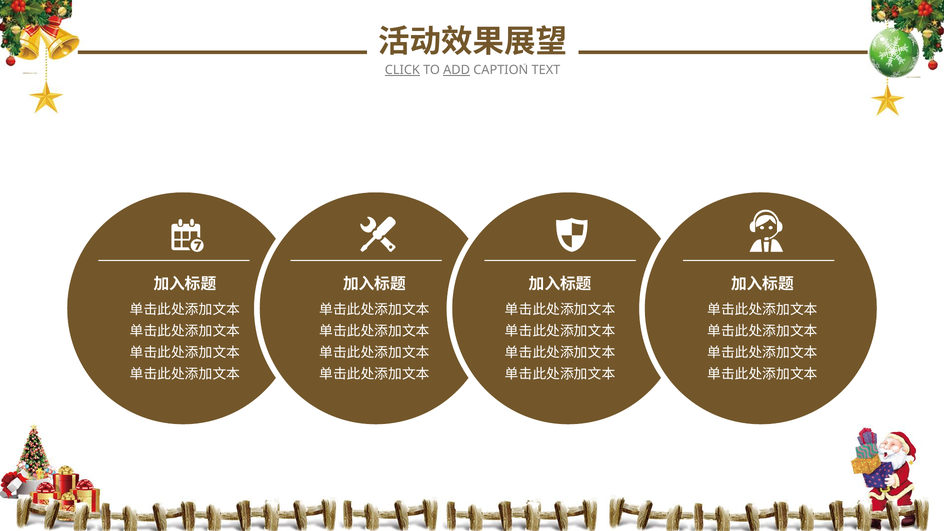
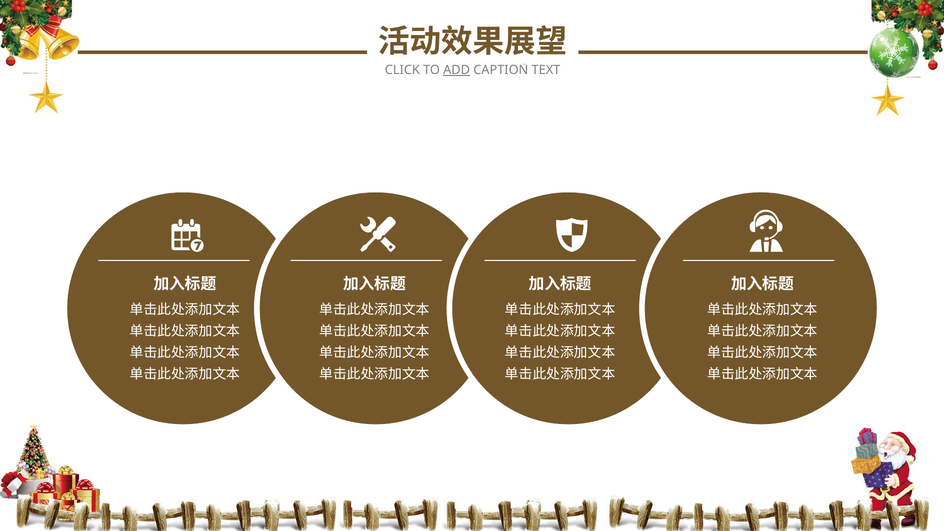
CLICK underline: present -> none
